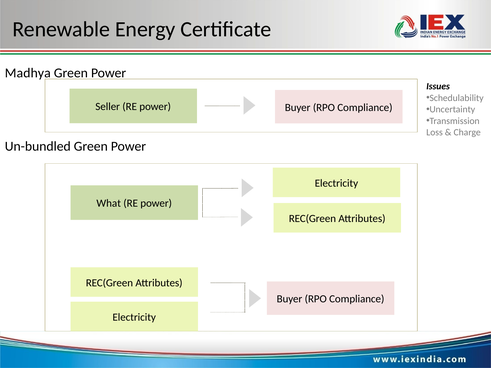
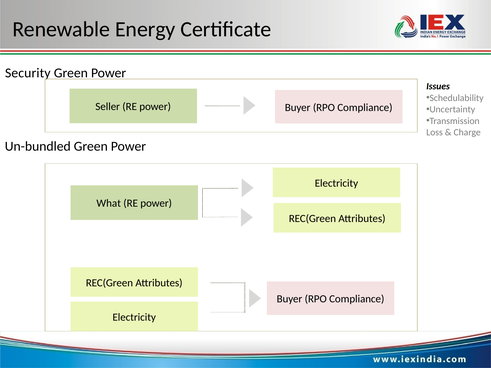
Madhya: Madhya -> Security
